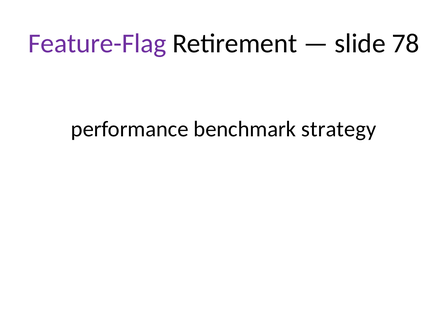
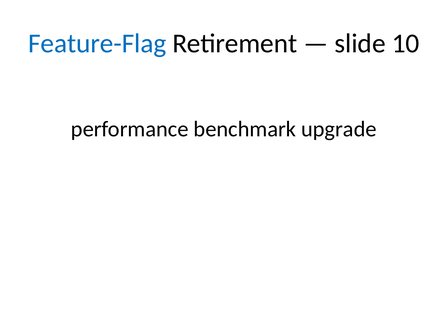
Feature-Flag colour: purple -> blue
78: 78 -> 10
strategy: strategy -> upgrade
